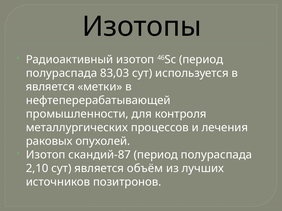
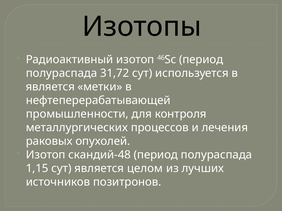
83,03: 83,03 -> 31,72
скандий-87: скандий-87 -> скандий-48
2,10: 2,10 -> 1,15
объём: объём -> целом
